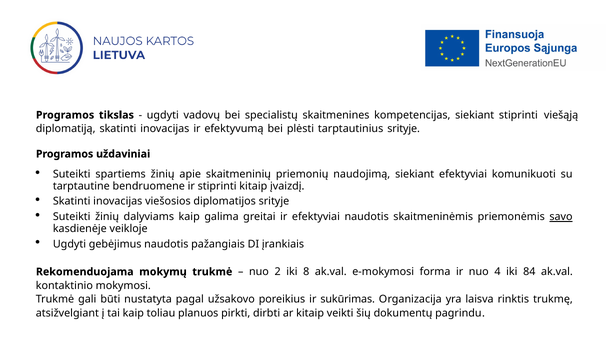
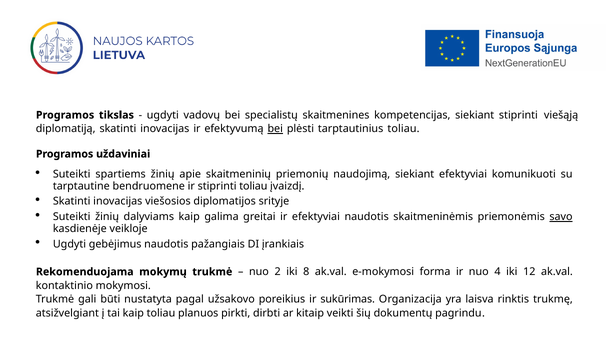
bei at (275, 129) underline: none -> present
tarptautinius srityje: srityje -> toliau
stiprinti kitaip: kitaip -> toliau
84: 84 -> 12
